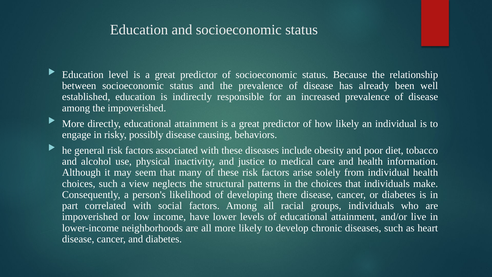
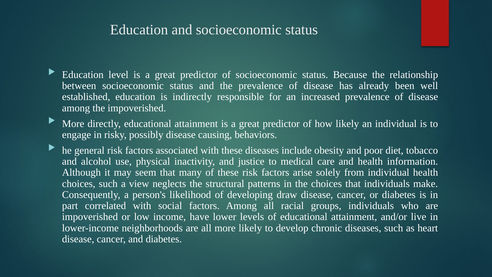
there: there -> draw
